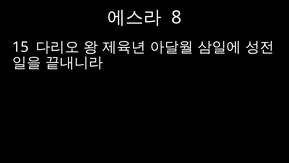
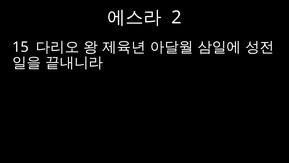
8: 8 -> 2
